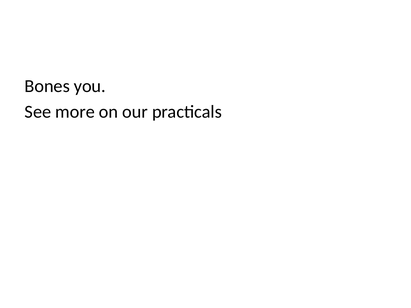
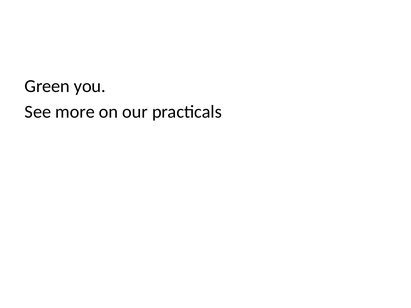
Bones: Bones -> Green
